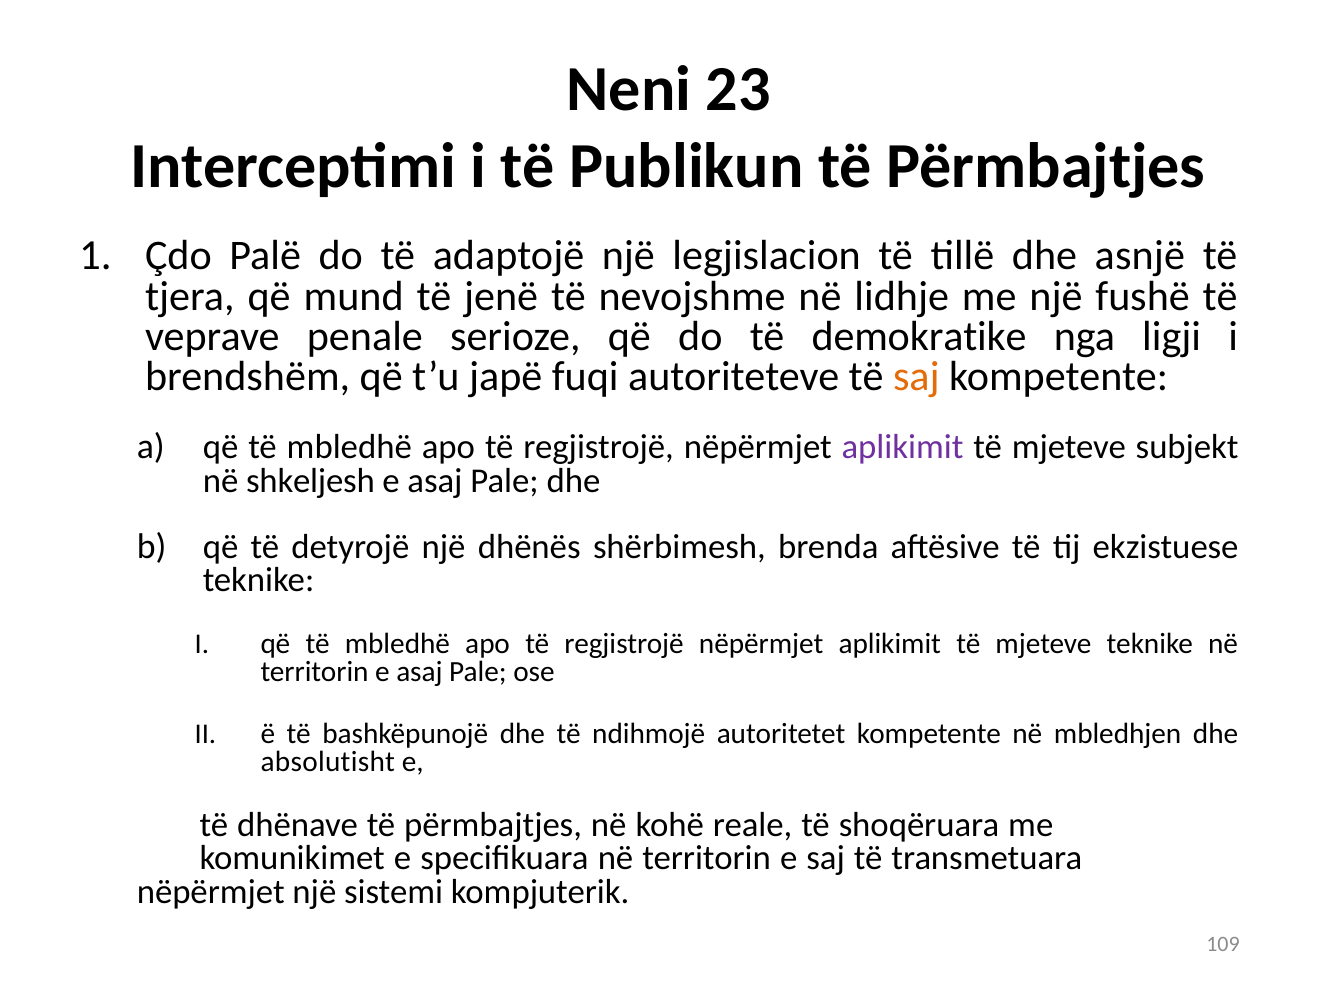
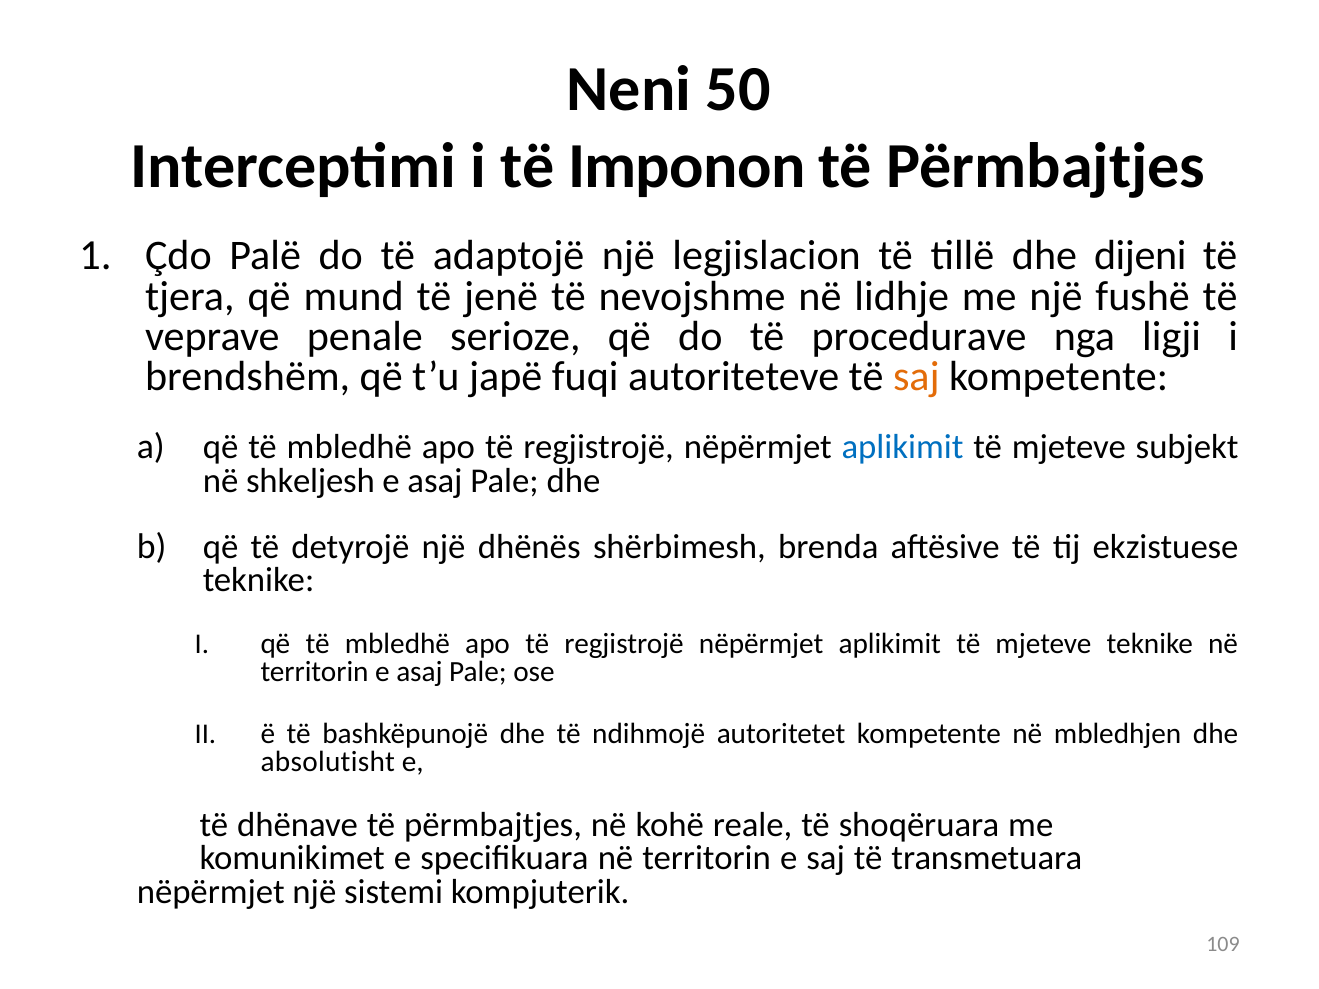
23: 23 -> 50
Publikun: Publikun -> Imponon
asnjë: asnjë -> dijeni
demokratike: demokratike -> procedurave
aplikimit at (902, 447) colour: purple -> blue
